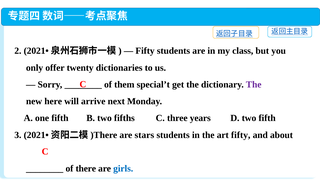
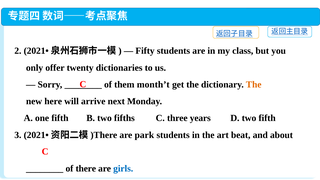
special’t: special’t -> month’t
The at (254, 85) colour: purple -> orange
stars: stars -> park
art fifty: fifty -> beat
